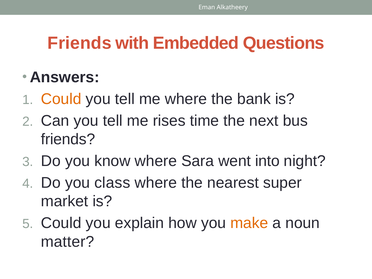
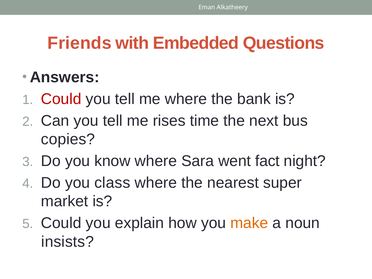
Could at (61, 99) colour: orange -> red
friends at (68, 139): friends -> copies
into: into -> fact
matter: matter -> insists
